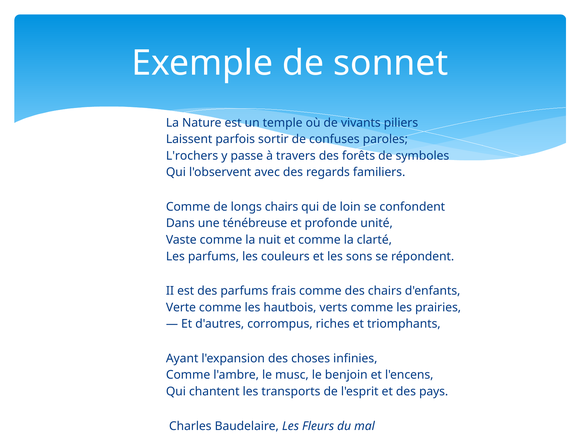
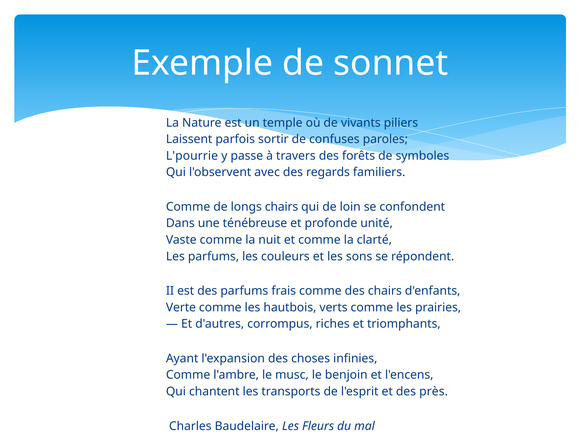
L'rochers: L'rochers -> L'pourrie
pays: pays -> près
